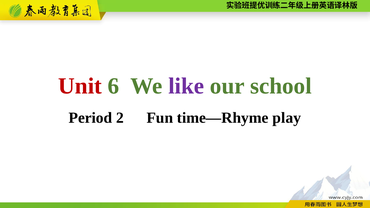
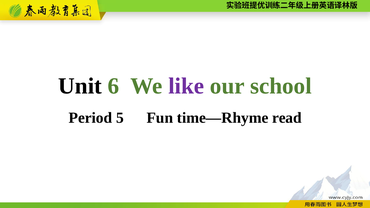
Unit colour: red -> black
2: 2 -> 5
play: play -> read
